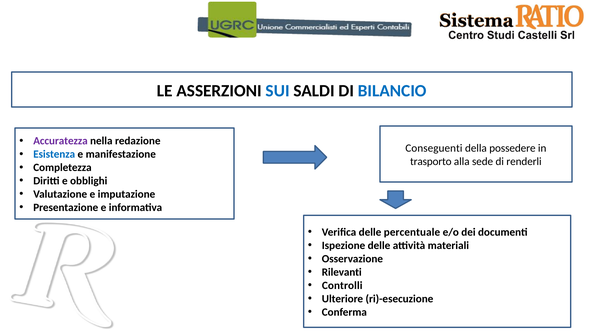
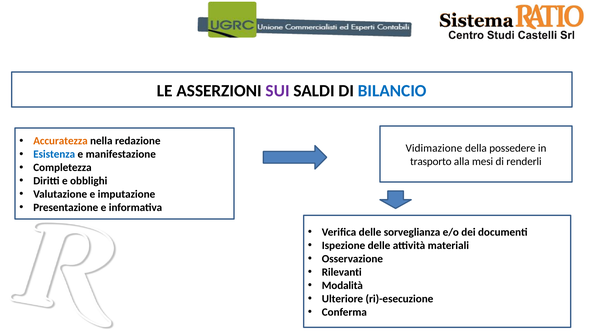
SUI colour: blue -> purple
Accuratezza colour: purple -> orange
Conseguenti: Conseguenti -> Vidimazione
sede: sede -> mesi
percentuale: percentuale -> sorveglianza
Controlli: Controlli -> Modalità
